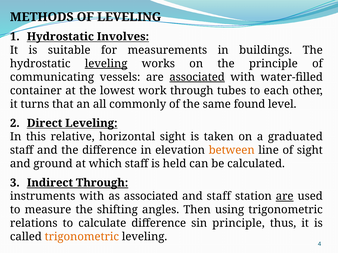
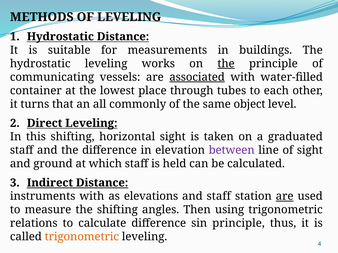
Hydrostatic Involves: Involves -> Distance
leveling at (106, 64) underline: present -> none
the at (226, 64) underline: none -> present
work: work -> place
found: found -> object
this relative: relative -> shifting
between colour: orange -> purple
Indirect Through: Through -> Distance
as associated: associated -> elevations
